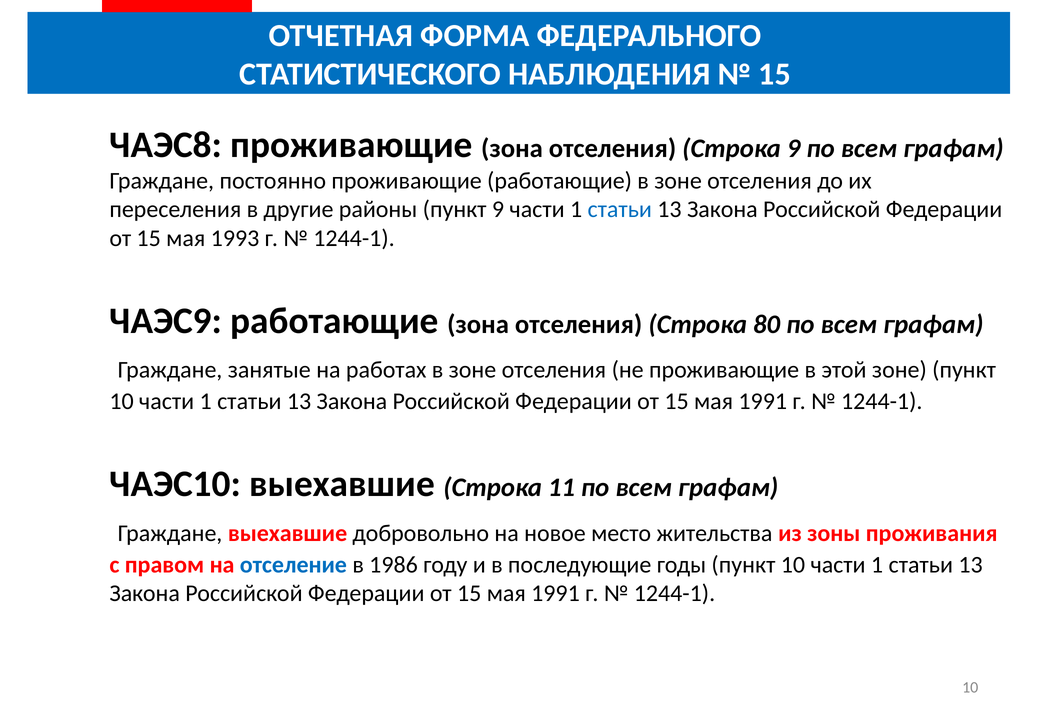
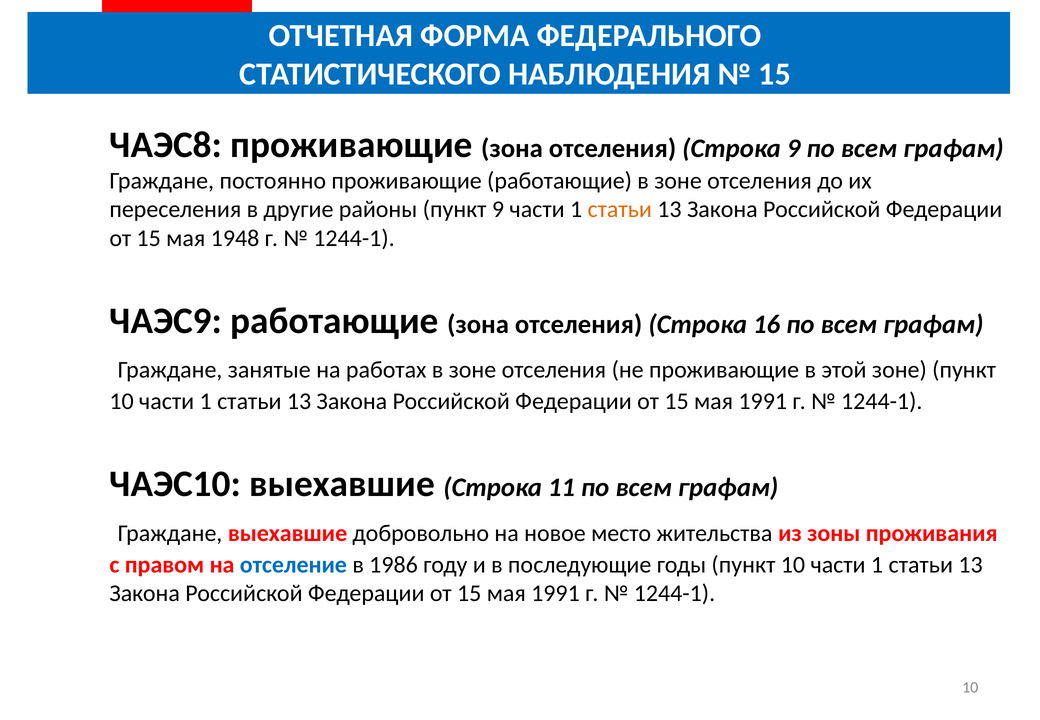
статьи at (620, 209) colour: blue -> orange
1993: 1993 -> 1948
80: 80 -> 16
